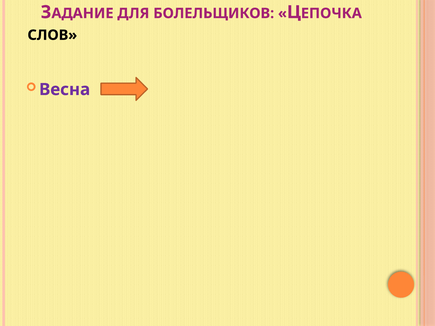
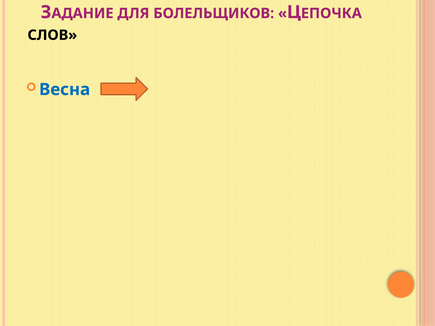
Весна colour: purple -> blue
